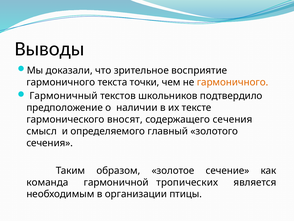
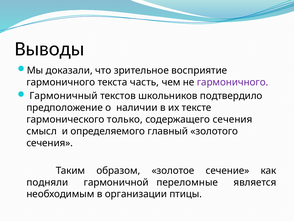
точки: точки -> часть
гармоничного at (233, 82) colour: orange -> purple
вносят: вносят -> только
команда: команда -> подняли
тропических: тропических -> переломные
